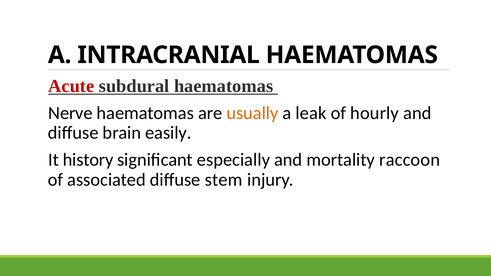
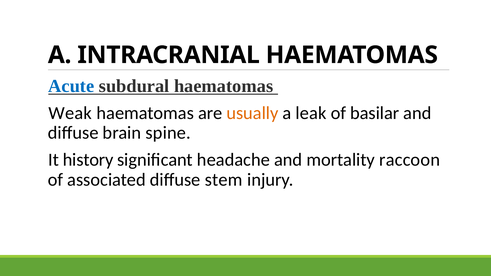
Acute colour: red -> blue
Nerve: Nerve -> Weak
hourly: hourly -> basilar
easily: easily -> spine
especially: especially -> headache
